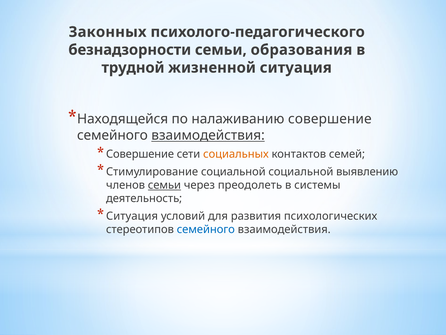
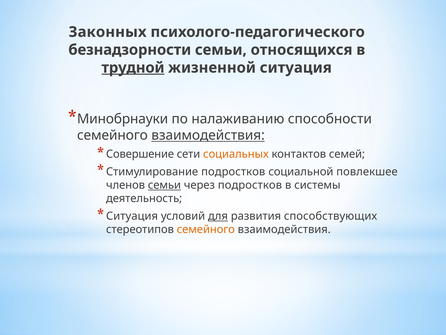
образования: образования -> относящихся
трудной underline: none -> present
Находящейся: Находящейся -> Минобрнауки
налаживанию совершение: совершение -> способности
Стимулирование социальной: социальной -> подростков
выявлению: выявлению -> повлекшее
через преодолеть: преодолеть -> подростков
для underline: none -> present
психологических: психологических -> способствующих
семейного at (206, 229) colour: blue -> orange
